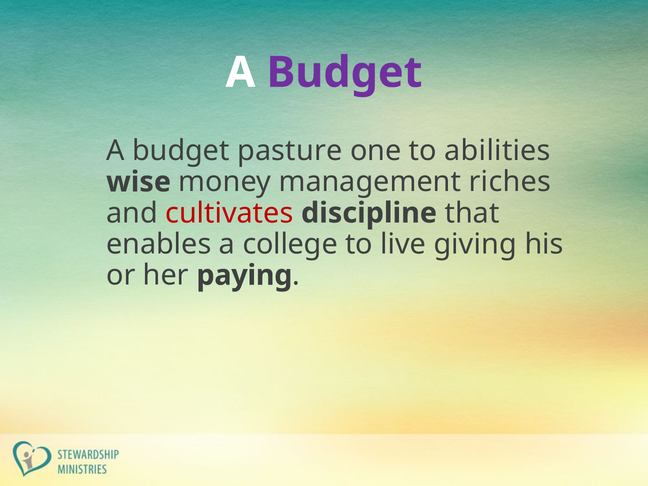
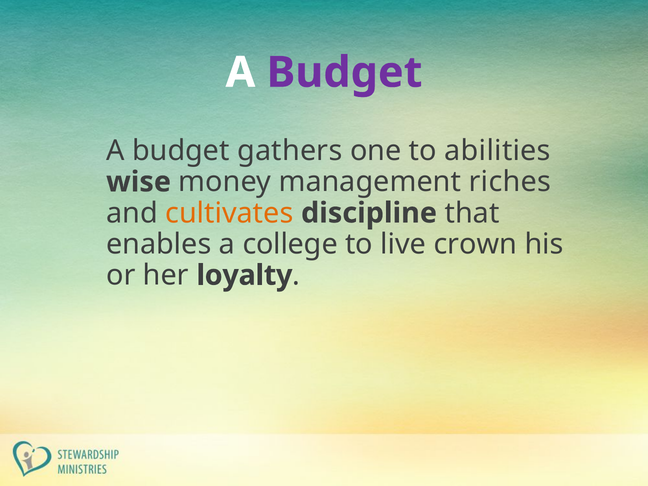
pasture: pasture -> gathers
cultivates colour: red -> orange
giving: giving -> crown
paying: paying -> loyalty
